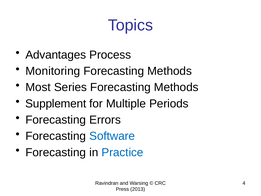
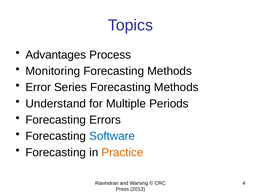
Most: Most -> Error
Supplement: Supplement -> Understand
Practice colour: blue -> orange
